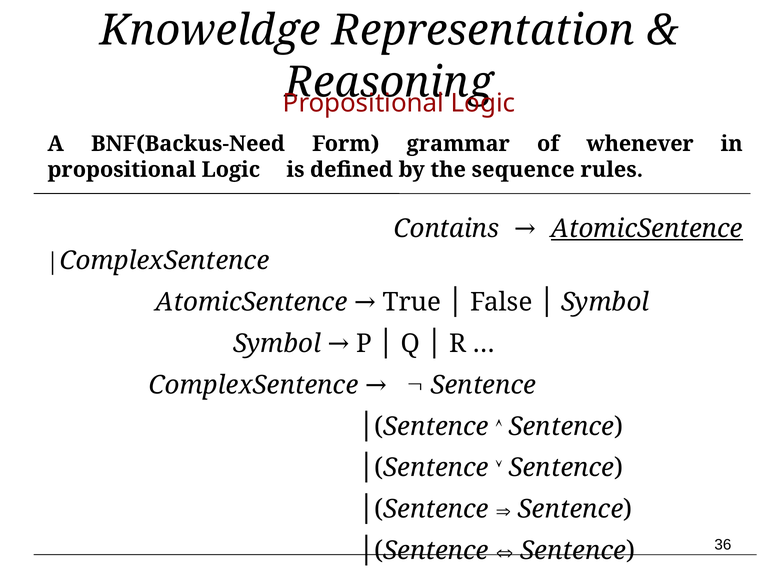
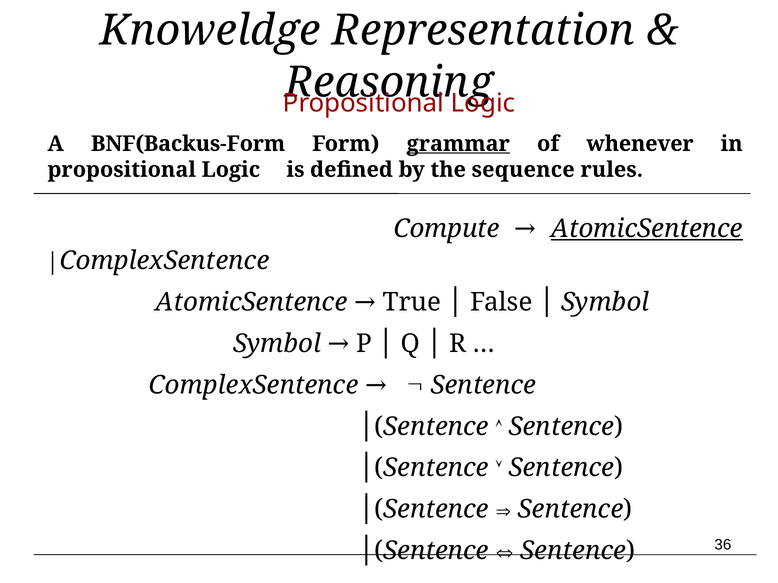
BNF(Backus-Need: BNF(Backus-Need -> BNF(Backus-Form
grammar underline: none -> present
Contains: Contains -> Compute
